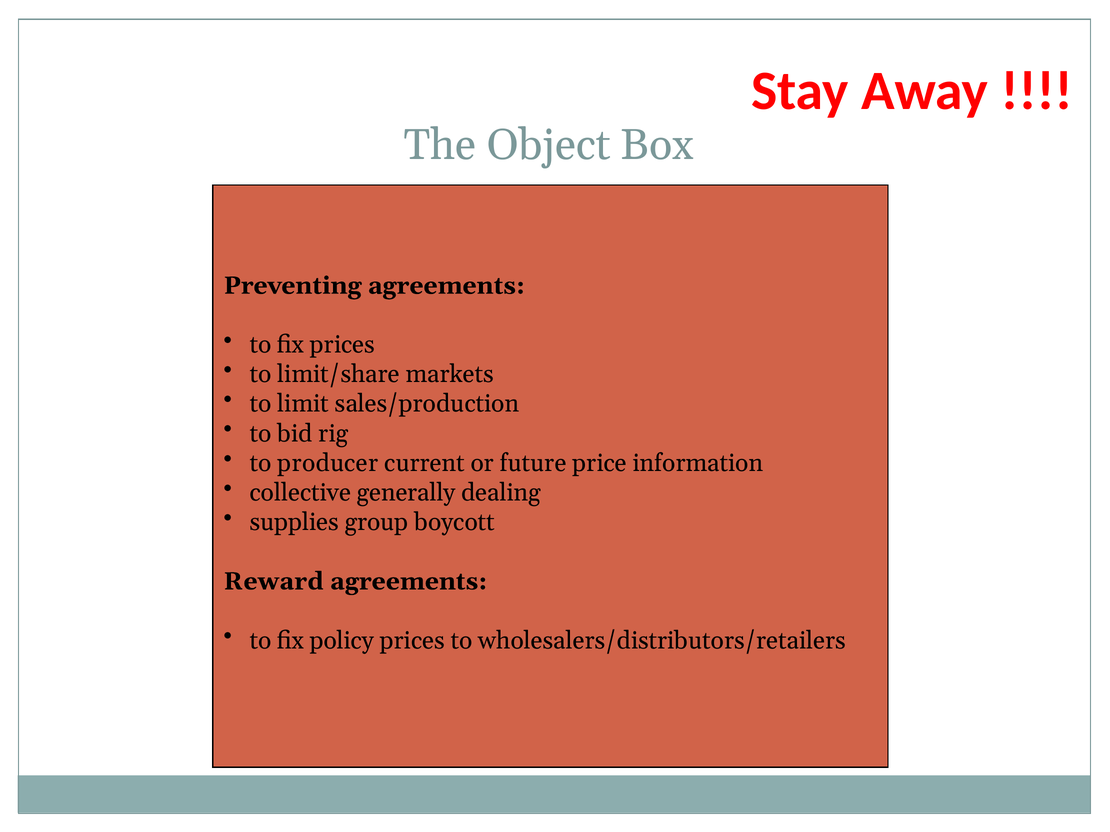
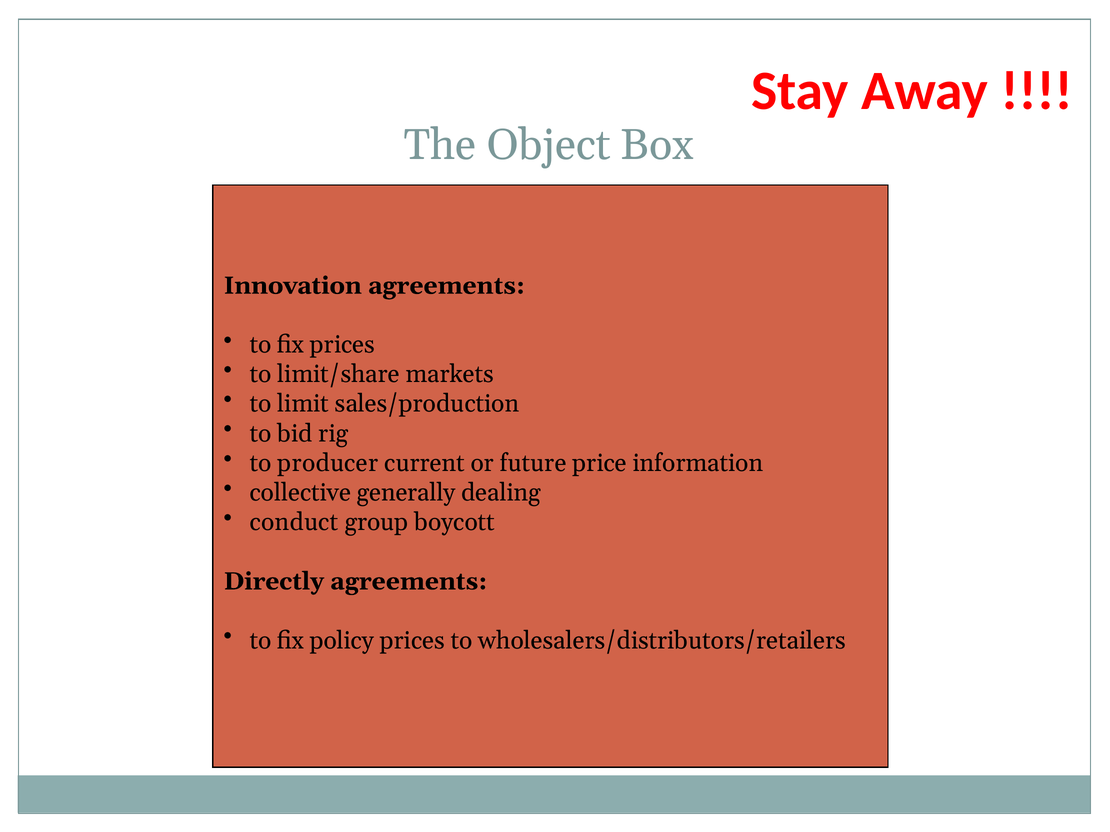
Preventing: Preventing -> Innovation
supplies: supplies -> conduct
Reward: Reward -> Directly
